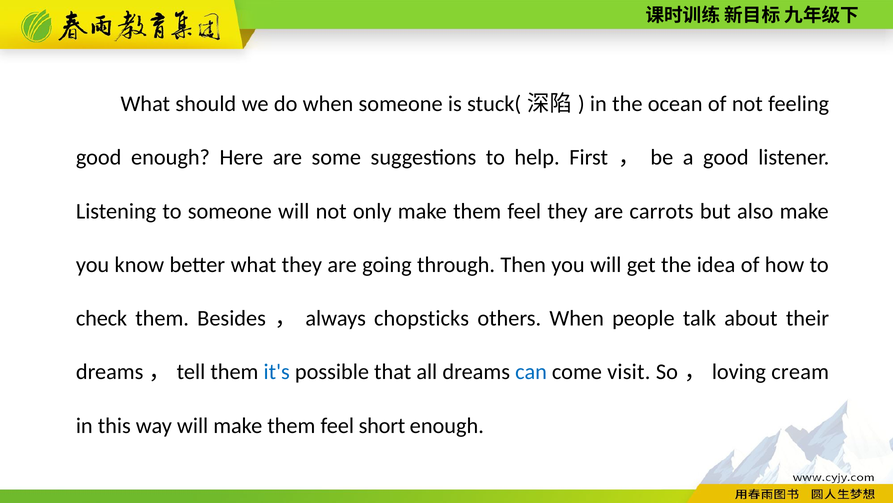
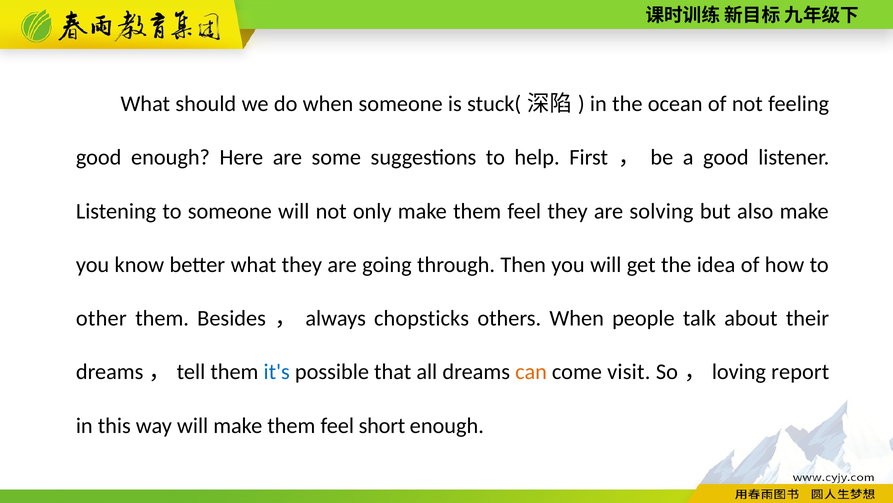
carrots: carrots -> solving
check: check -> other
can colour: blue -> orange
cream: cream -> report
